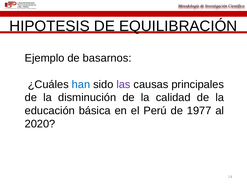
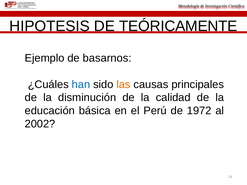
EQUILIBRACIÓN: EQUILIBRACIÓN -> TEÓRICAMENTE
las colour: purple -> orange
1977: 1977 -> 1972
2020: 2020 -> 2002
